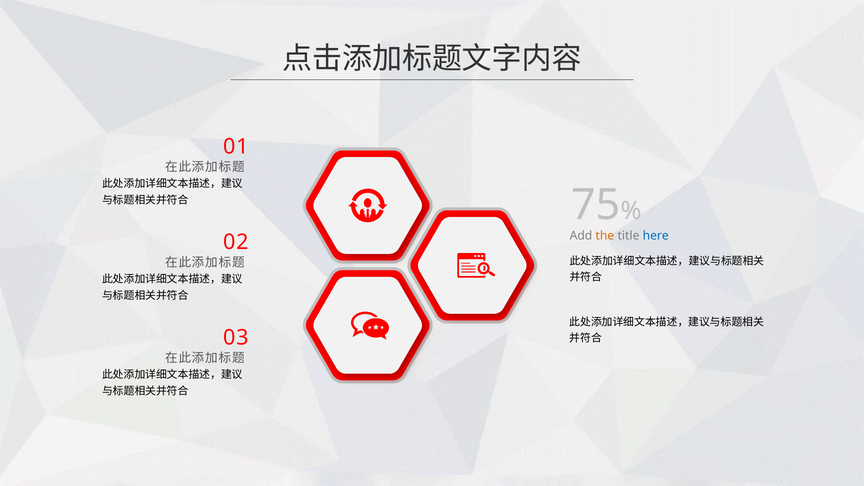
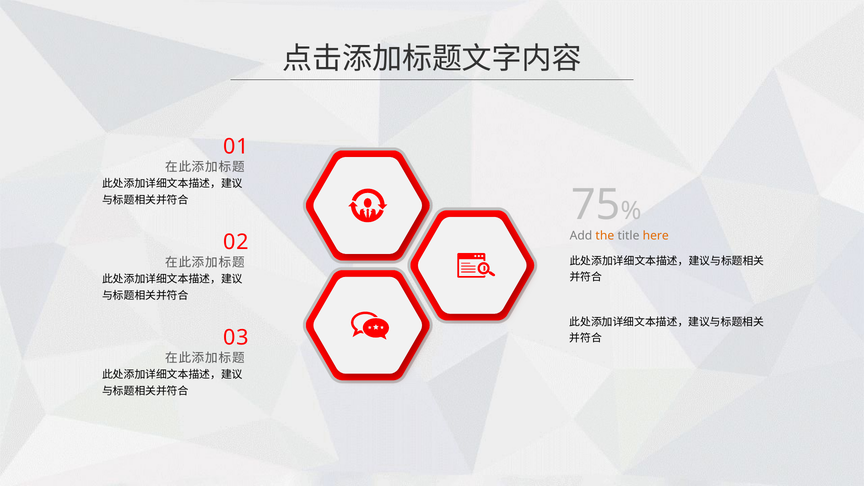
here colour: blue -> orange
